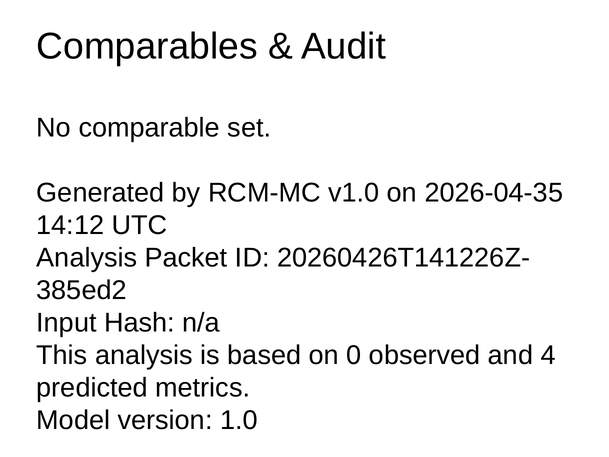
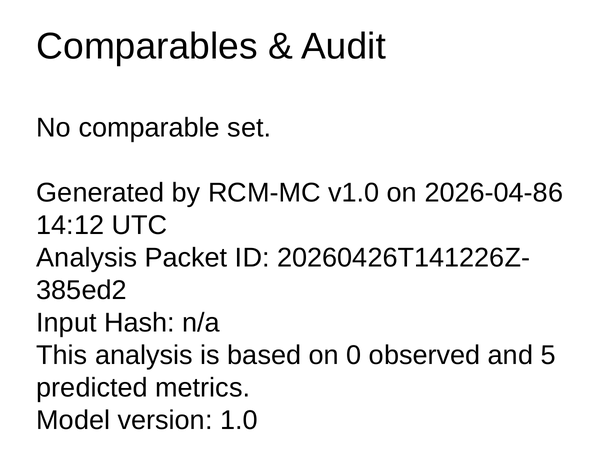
2026-04-35: 2026-04-35 -> 2026-04-86
4: 4 -> 5
